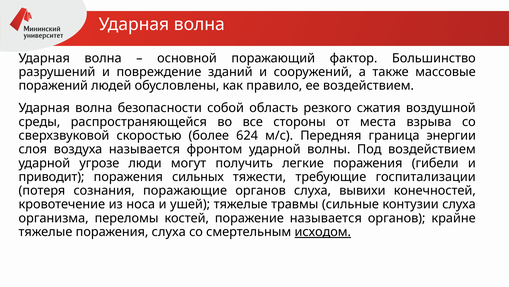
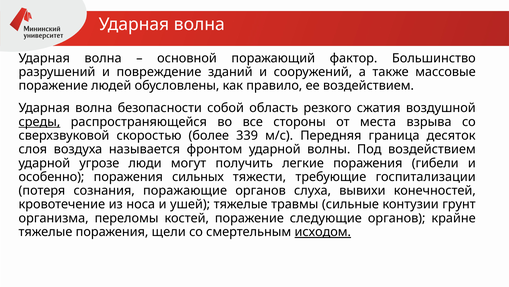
поражений at (53, 86): поражений -> поражение
среды underline: none -> present
624: 624 -> 339
энергии: энергии -> десяток
приводит: приводит -> особенно
контузии слуха: слуха -> грунт
поражение называется: называется -> следующие
поражения слуха: слуха -> щели
